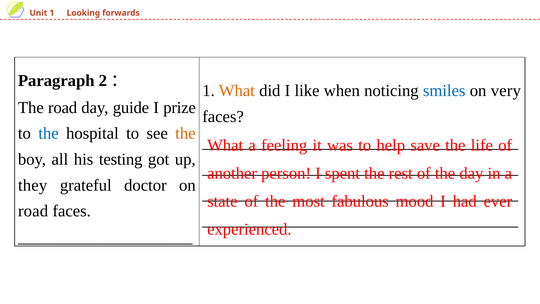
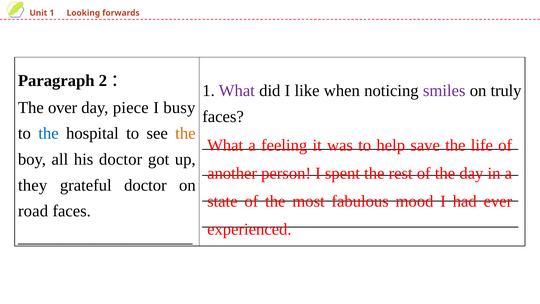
What at (237, 91) colour: orange -> purple
smiles colour: blue -> purple
very: very -> truly
The road: road -> over
guide: guide -> piece
prize: prize -> busy
his testing: testing -> doctor
